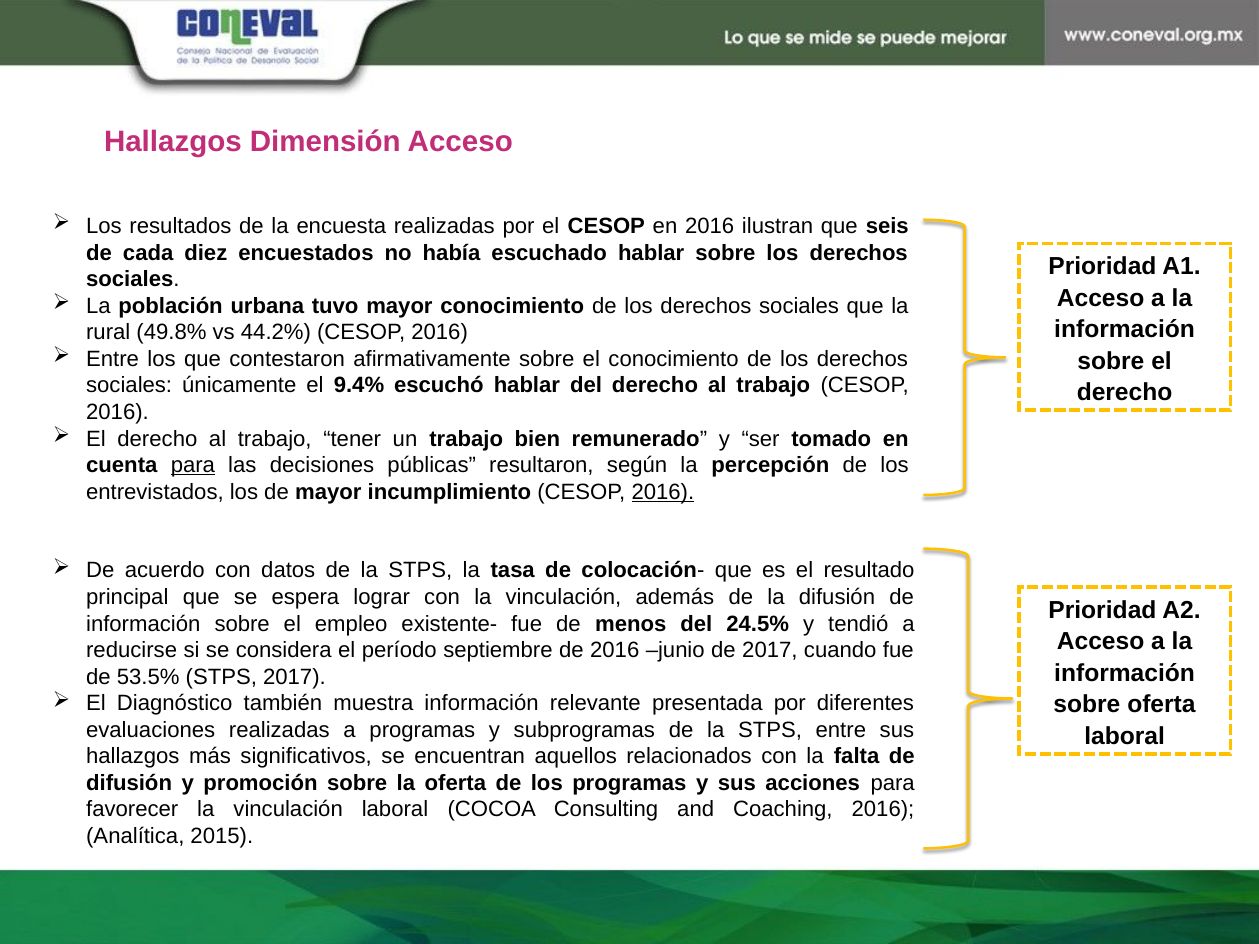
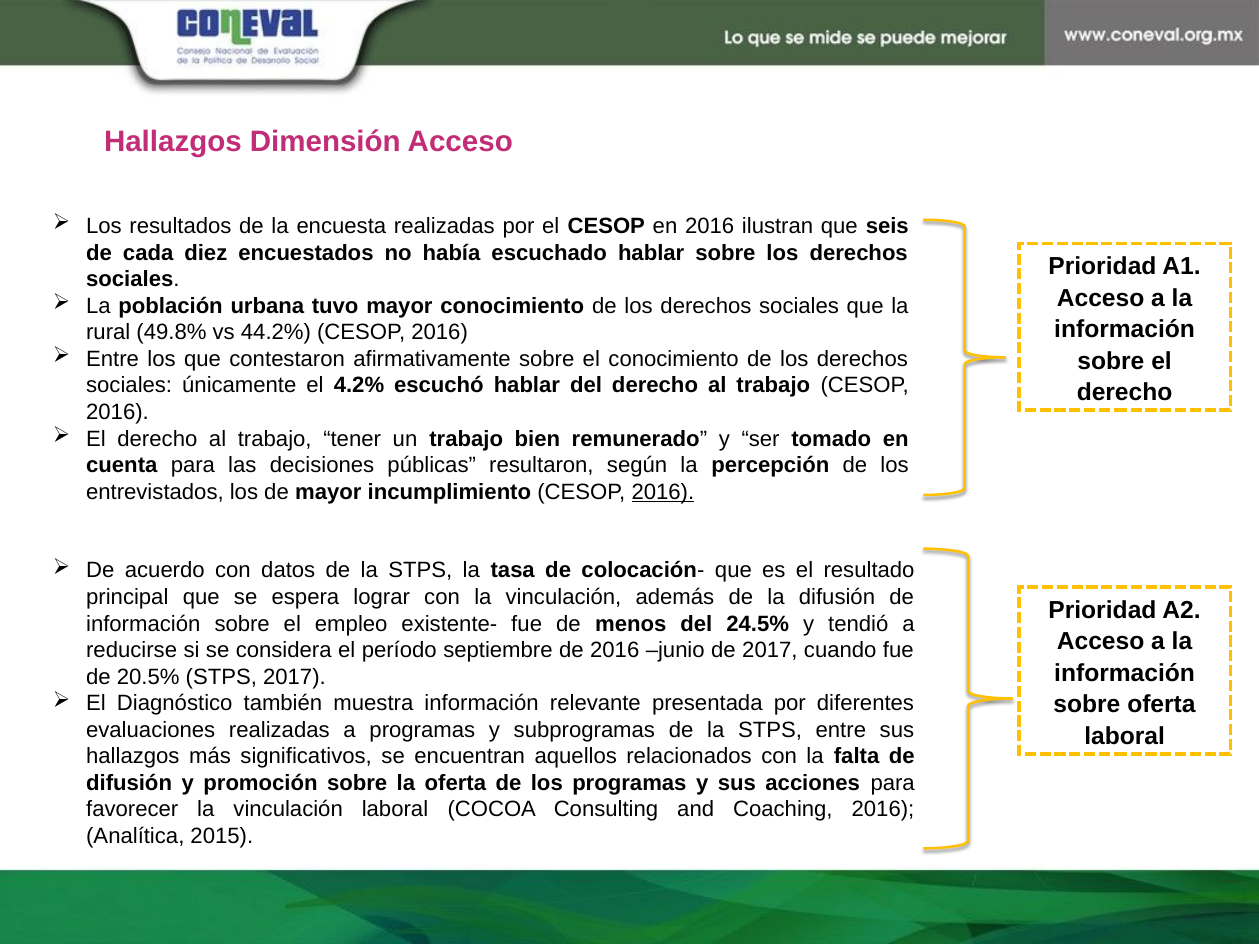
9.4%: 9.4% -> 4.2%
para at (193, 465) underline: present -> none
53.5%: 53.5% -> 20.5%
